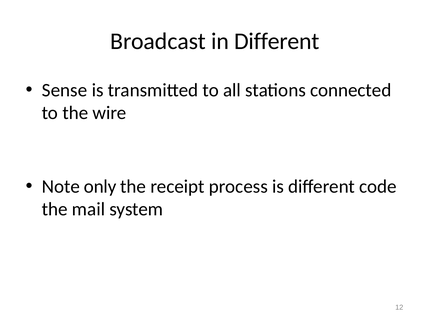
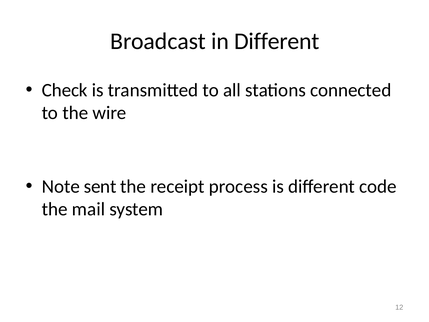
Sense: Sense -> Check
only: only -> sent
